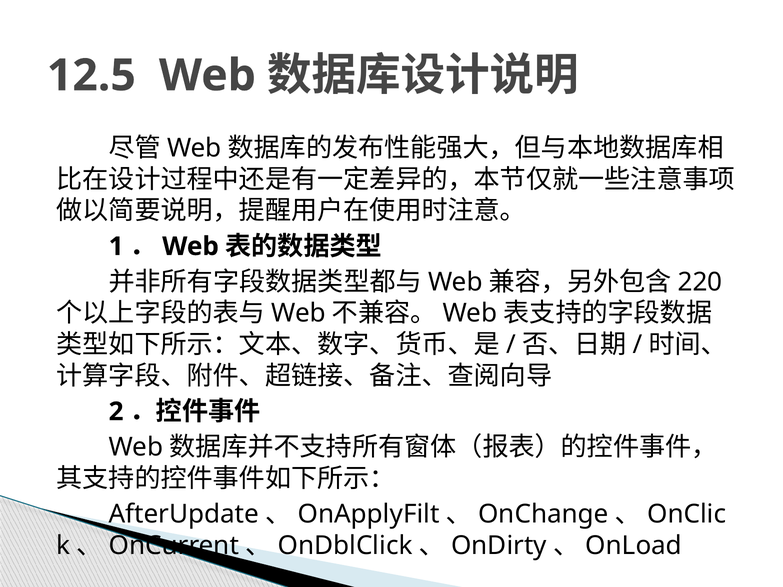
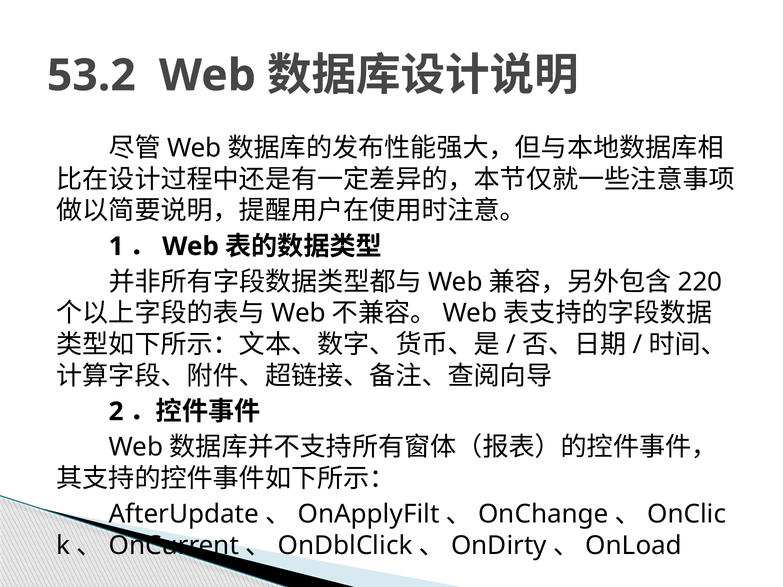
12.5: 12.5 -> 53.2
